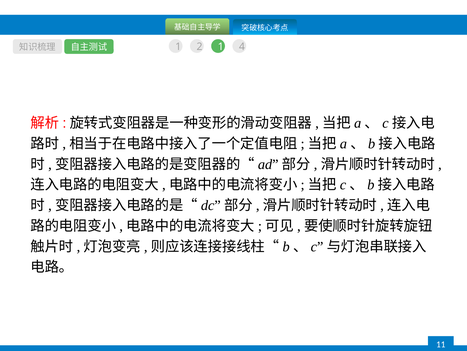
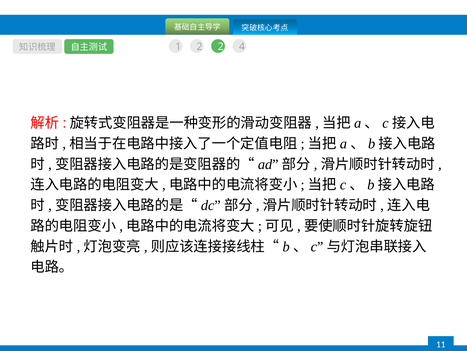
2 1: 1 -> 2
